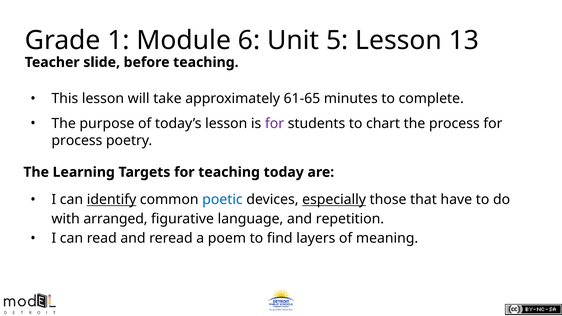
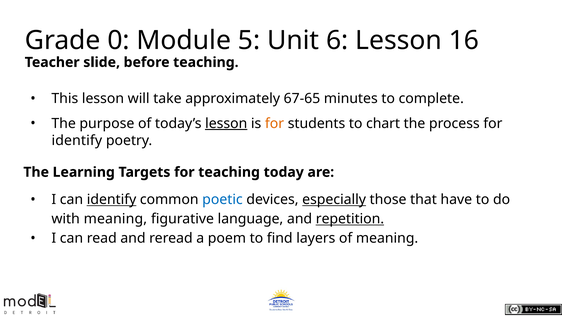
1: 1 -> 0
6: 6 -> 5
5: 5 -> 6
13: 13 -> 16
61-65: 61-65 -> 67-65
lesson at (226, 124) underline: none -> present
for at (275, 124) colour: purple -> orange
process at (77, 140): process -> identify
with arranged: arranged -> meaning
repetition underline: none -> present
